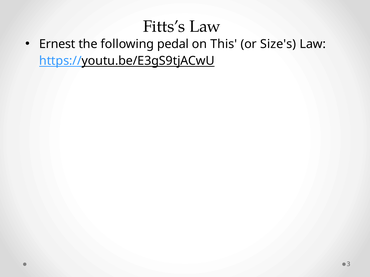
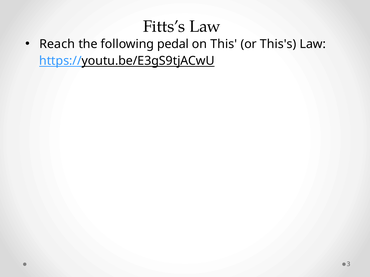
Ernest: Ernest -> Reach
Size's: Size's -> This's
